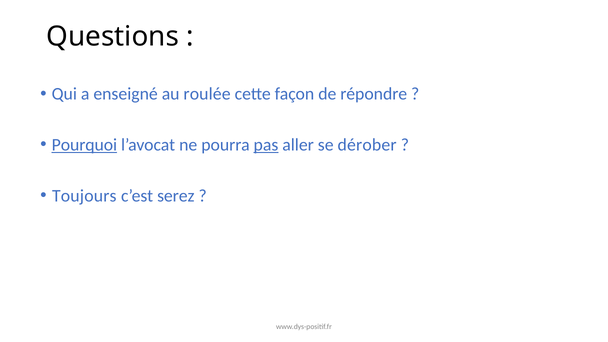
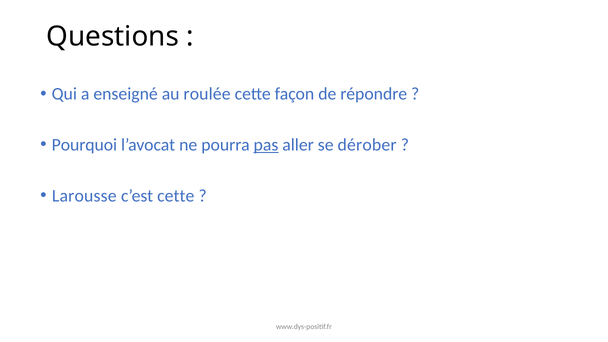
Pourquoi underline: present -> none
Toujours: Toujours -> Larousse
c’est serez: serez -> cette
